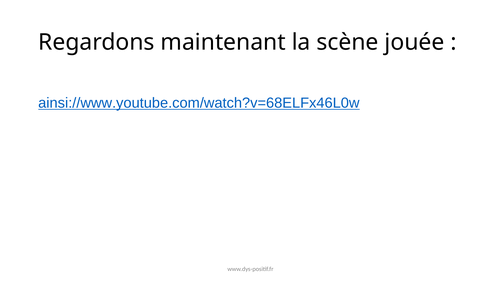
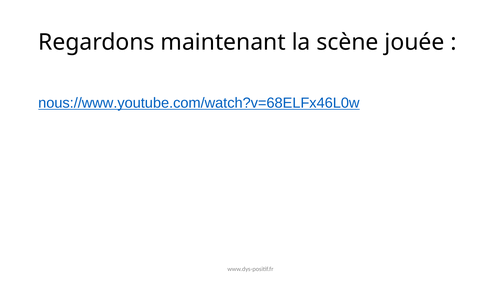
ainsi://www.youtube.com/watch?v=68ELFx46L0w: ainsi://www.youtube.com/watch?v=68ELFx46L0w -> nous://www.youtube.com/watch?v=68ELFx46L0w
